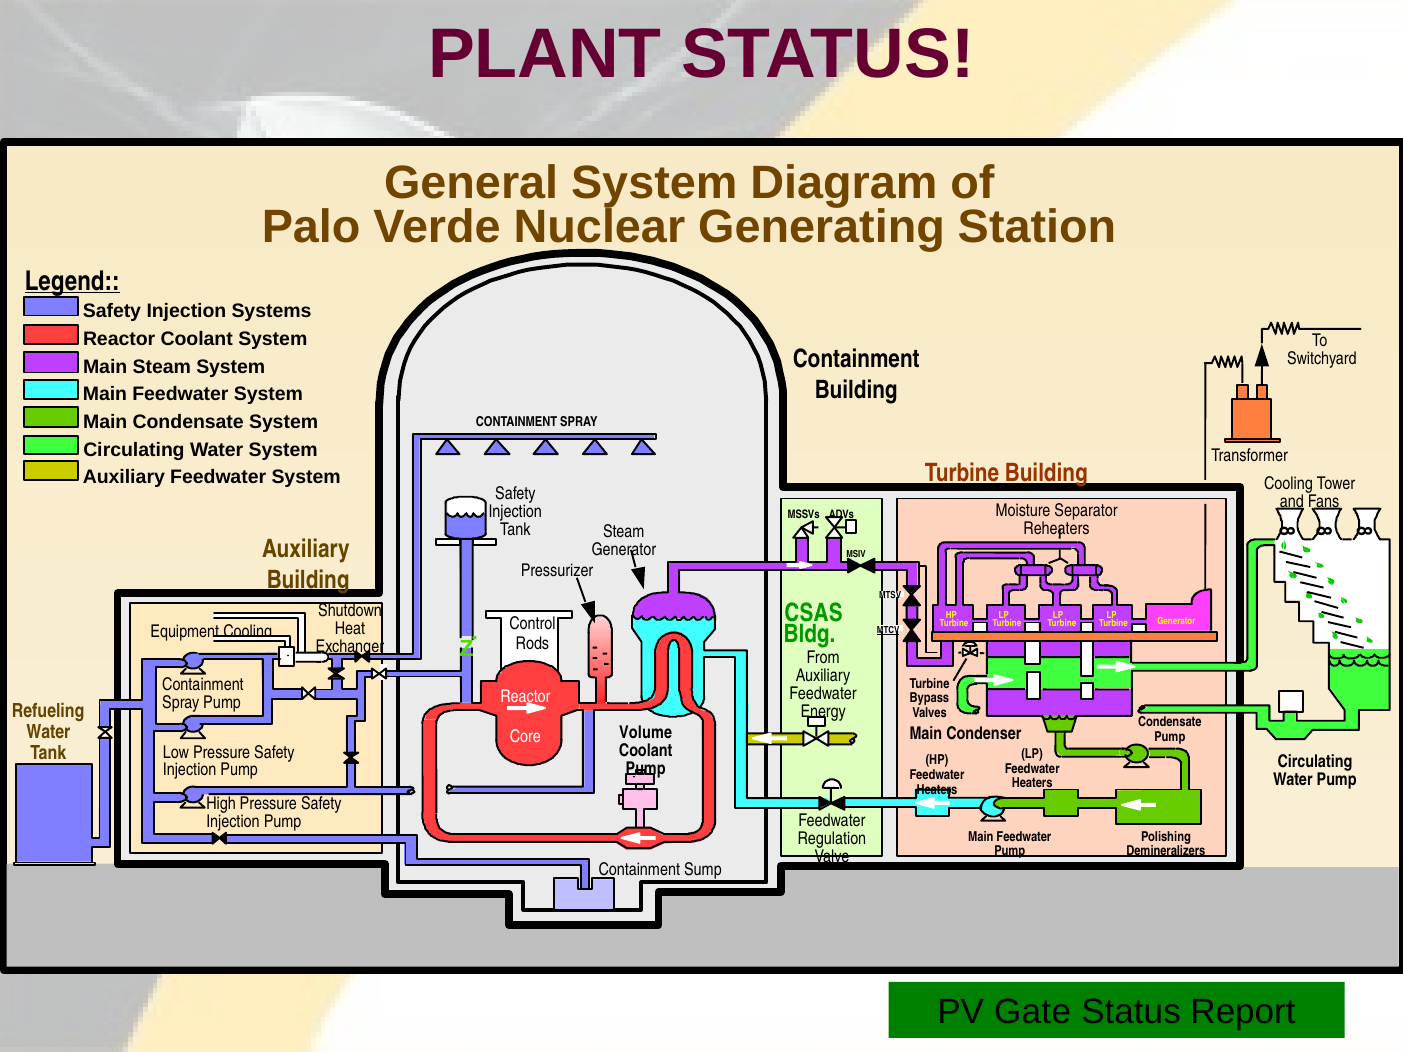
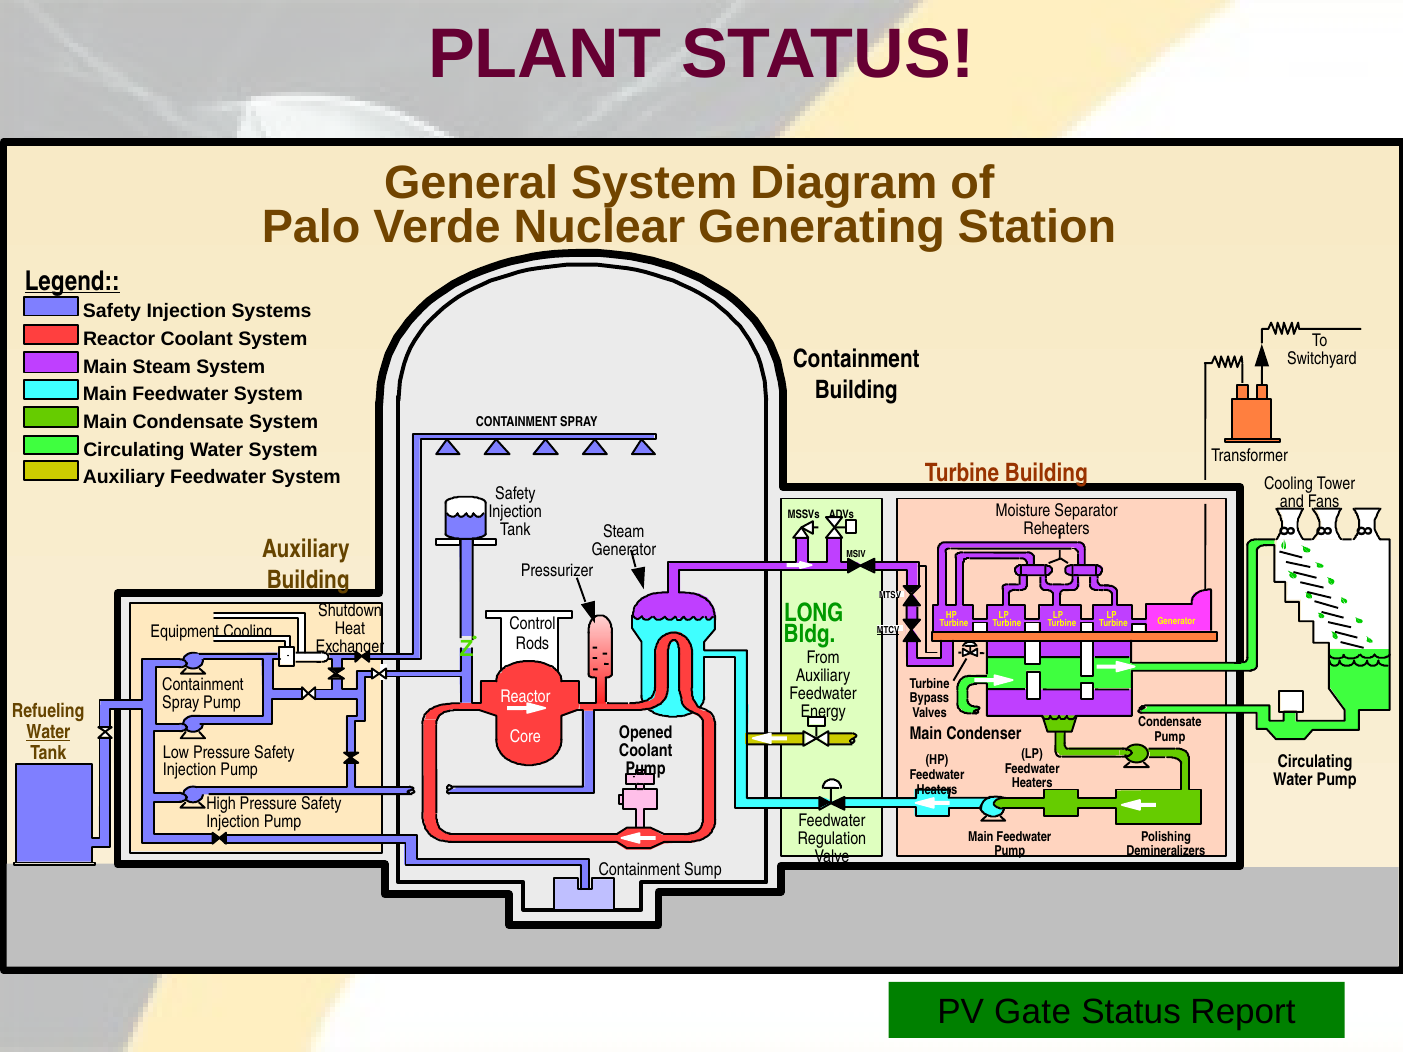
CSAS: CSAS -> LONG
Water at (48, 732) underline: none -> present
Volume: Volume -> Opened
